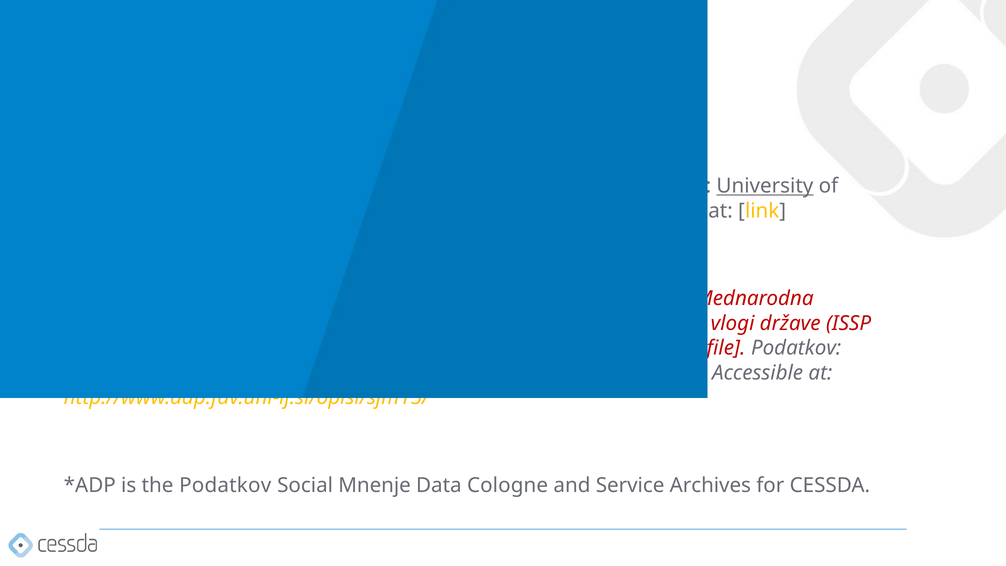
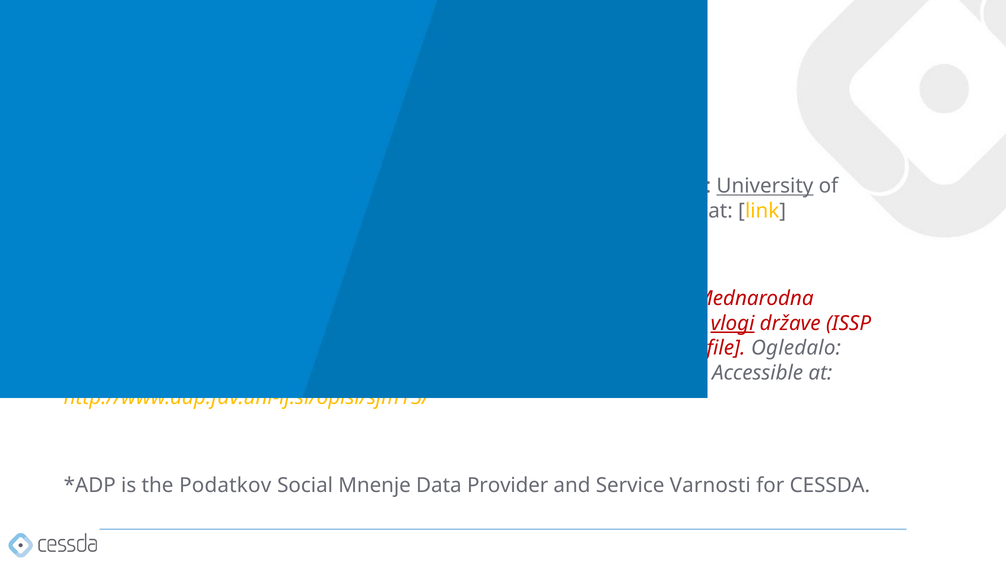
vlogi underline: none -> present
file Podatkov: Podatkov -> Ogledalo
Cologne: Cologne -> Provider
Service Archives: Archives -> Varnosti
